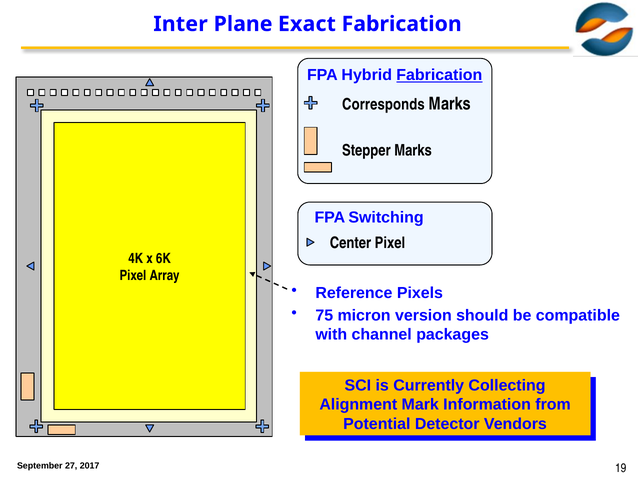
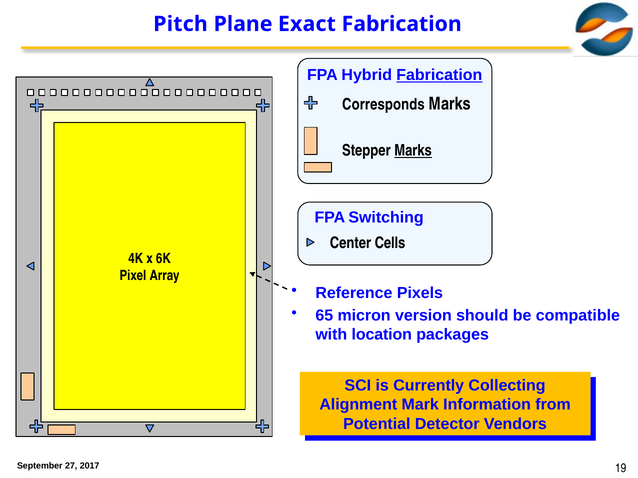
Inter: Inter -> Pitch
Marks at (413, 151) underline: none -> present
Center Pixel: Pixel -> Cells
75: 75 -> 65
channel: channel -> location
